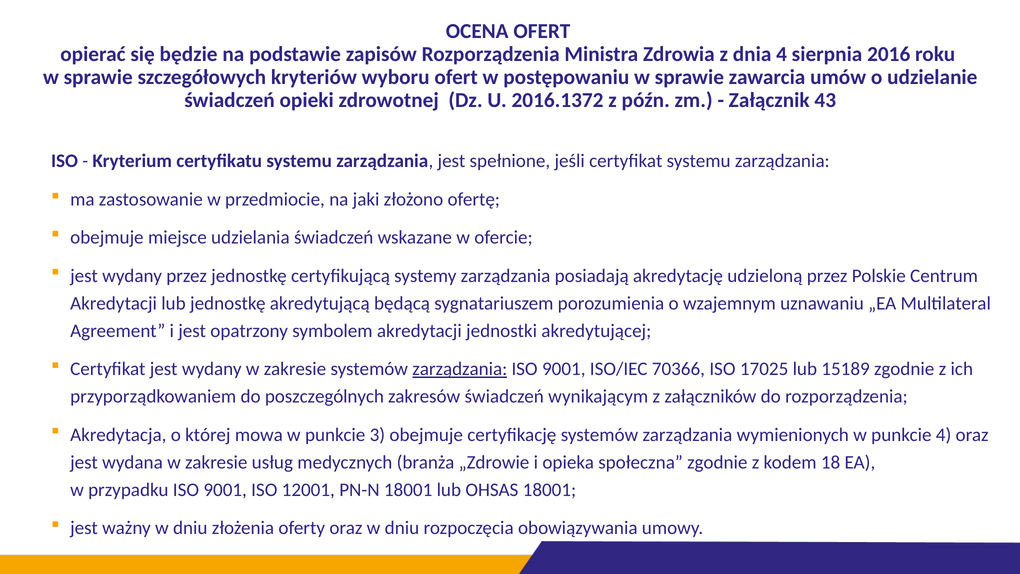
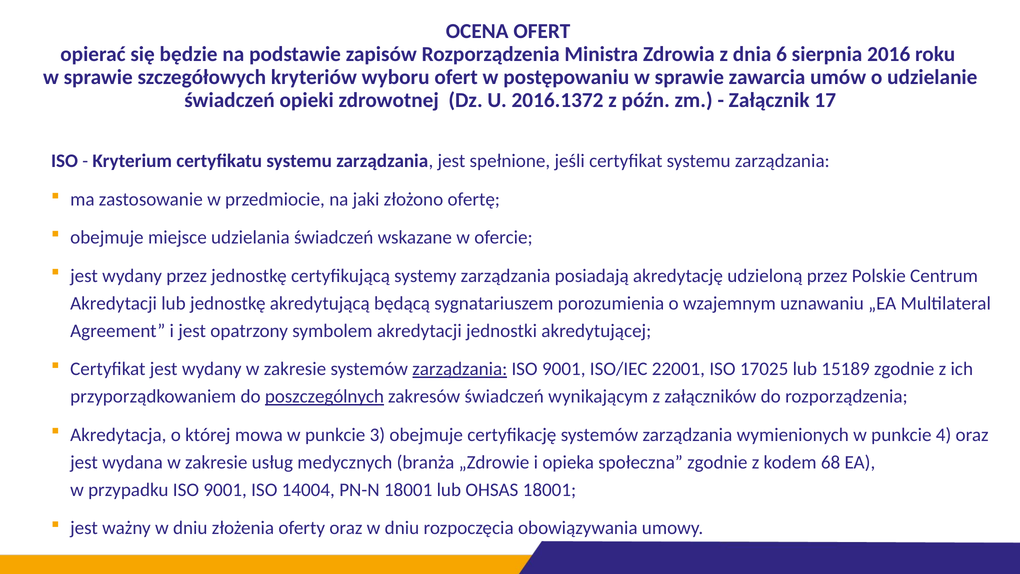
dnia 4: 4 -> 6
43: 43 -> 17
70366: 70366 -> 22001
poszczególnych underline: none -> present
18: 18 -> 68
12001: 12001 -> 14004
